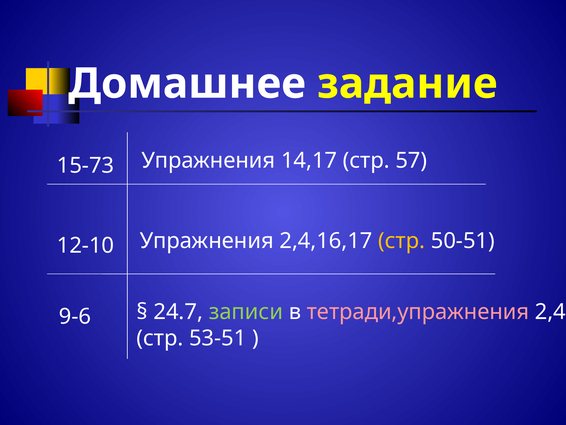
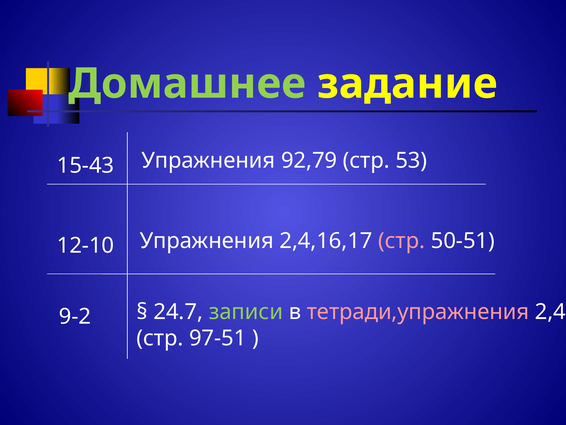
Домашнее colour: white -> light green
14,17: 14,17 -> 92,79
57: 57 -> 53
15-73: 15-73 -> 15-43
стр at (402, 241) colour: yellow -> pink
9-6: 9-6 -> 9-2
53-51: 53-51 -> 97-51
